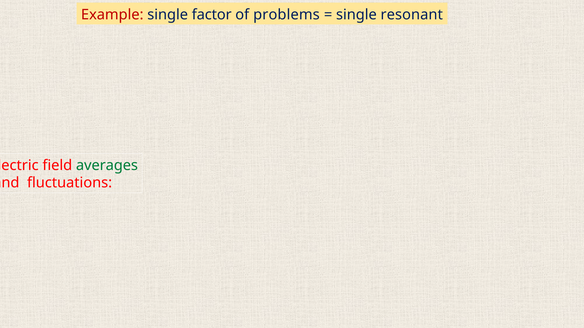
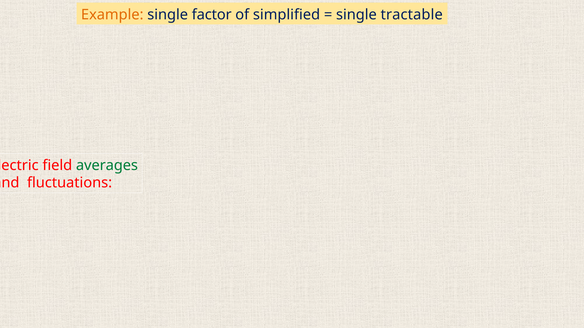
Example colour: red -> orange
problems: problems -> simplified
resonant: resonant -> tractable
